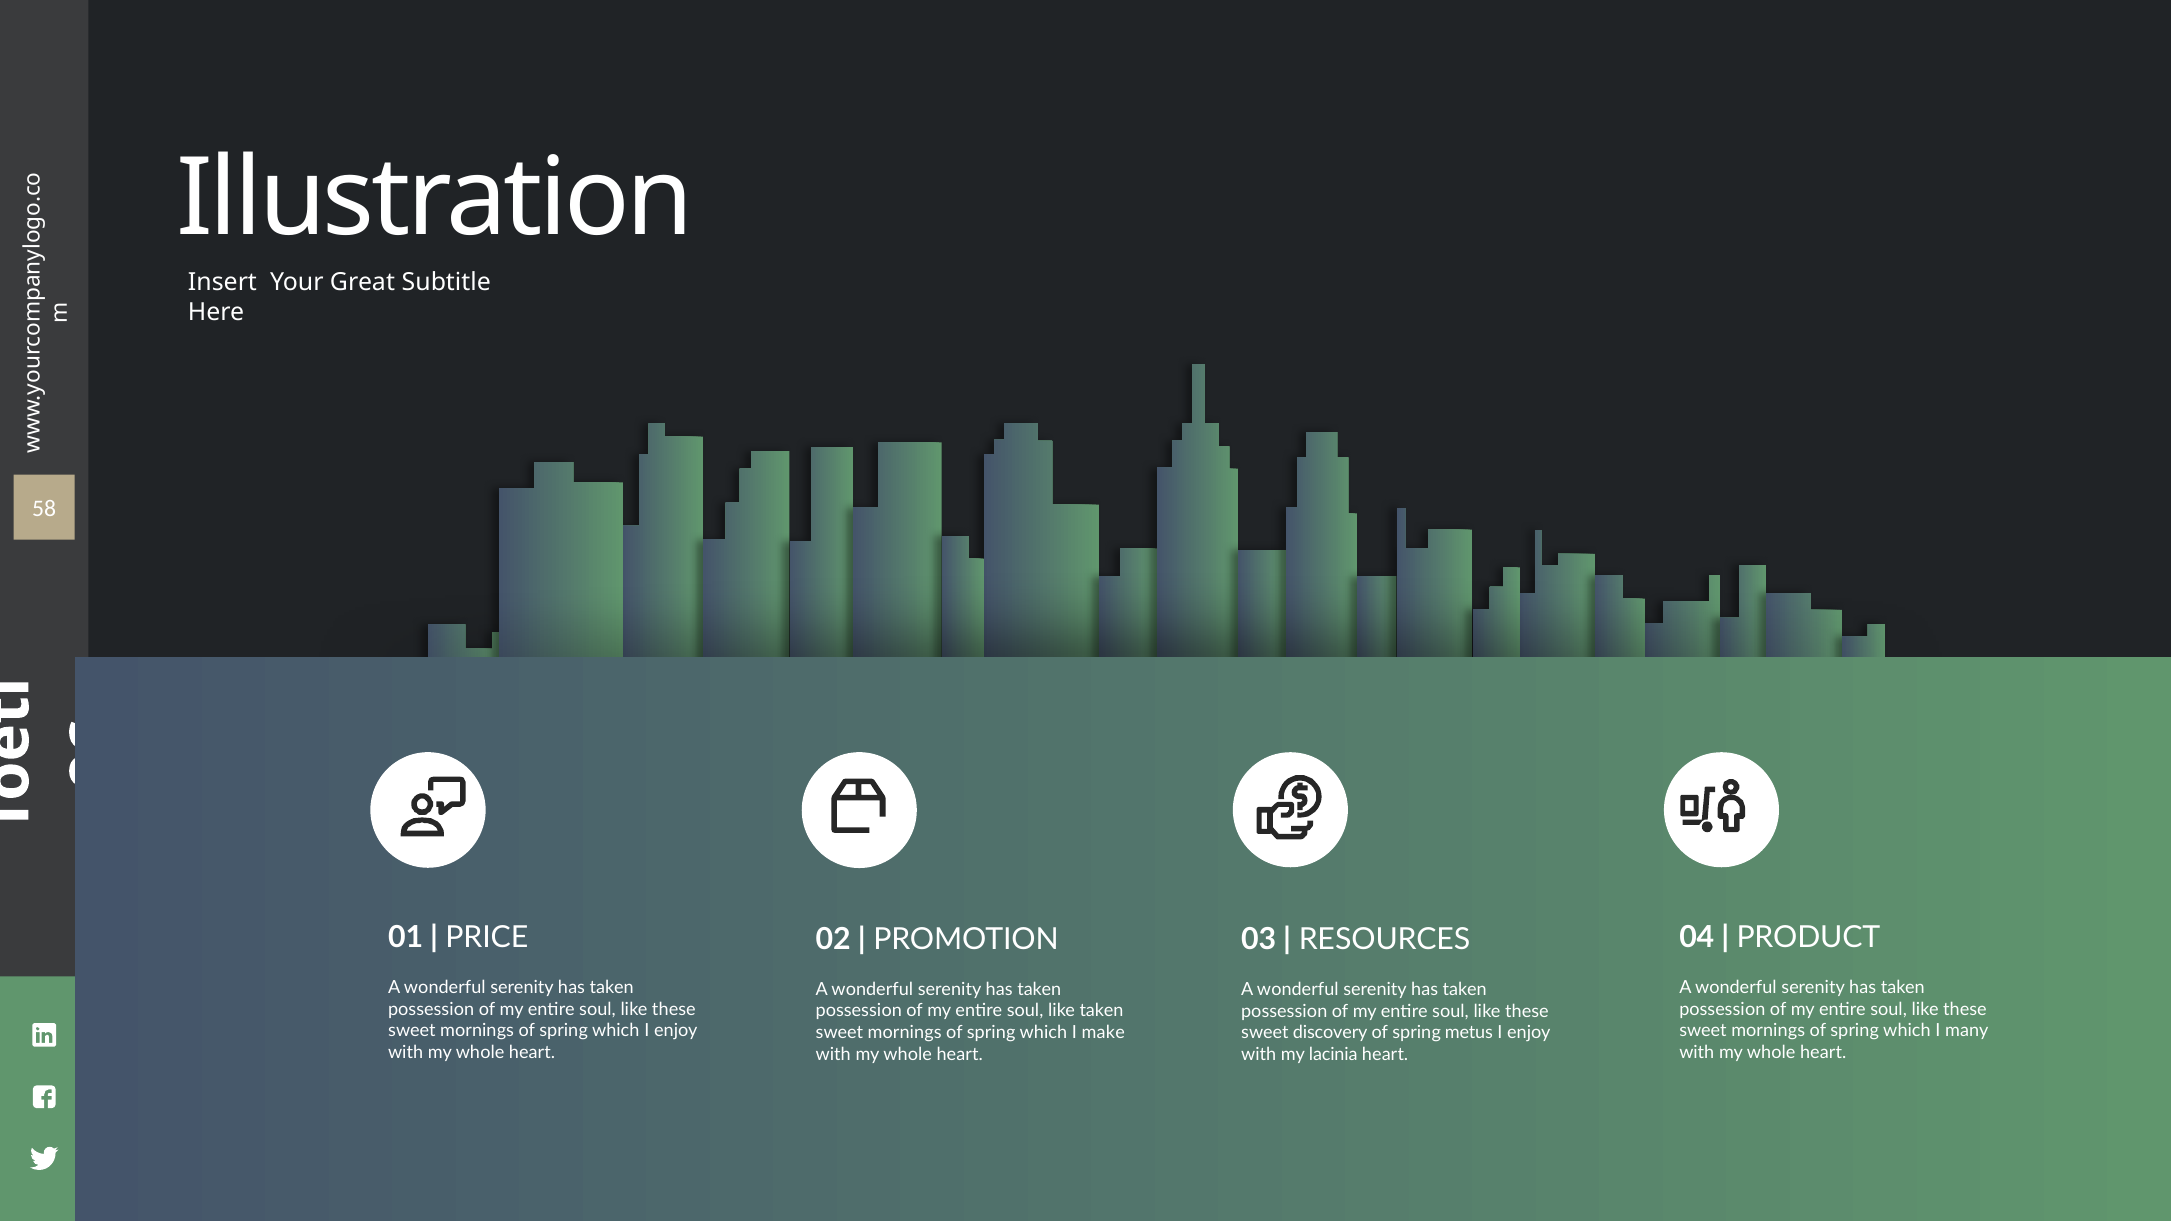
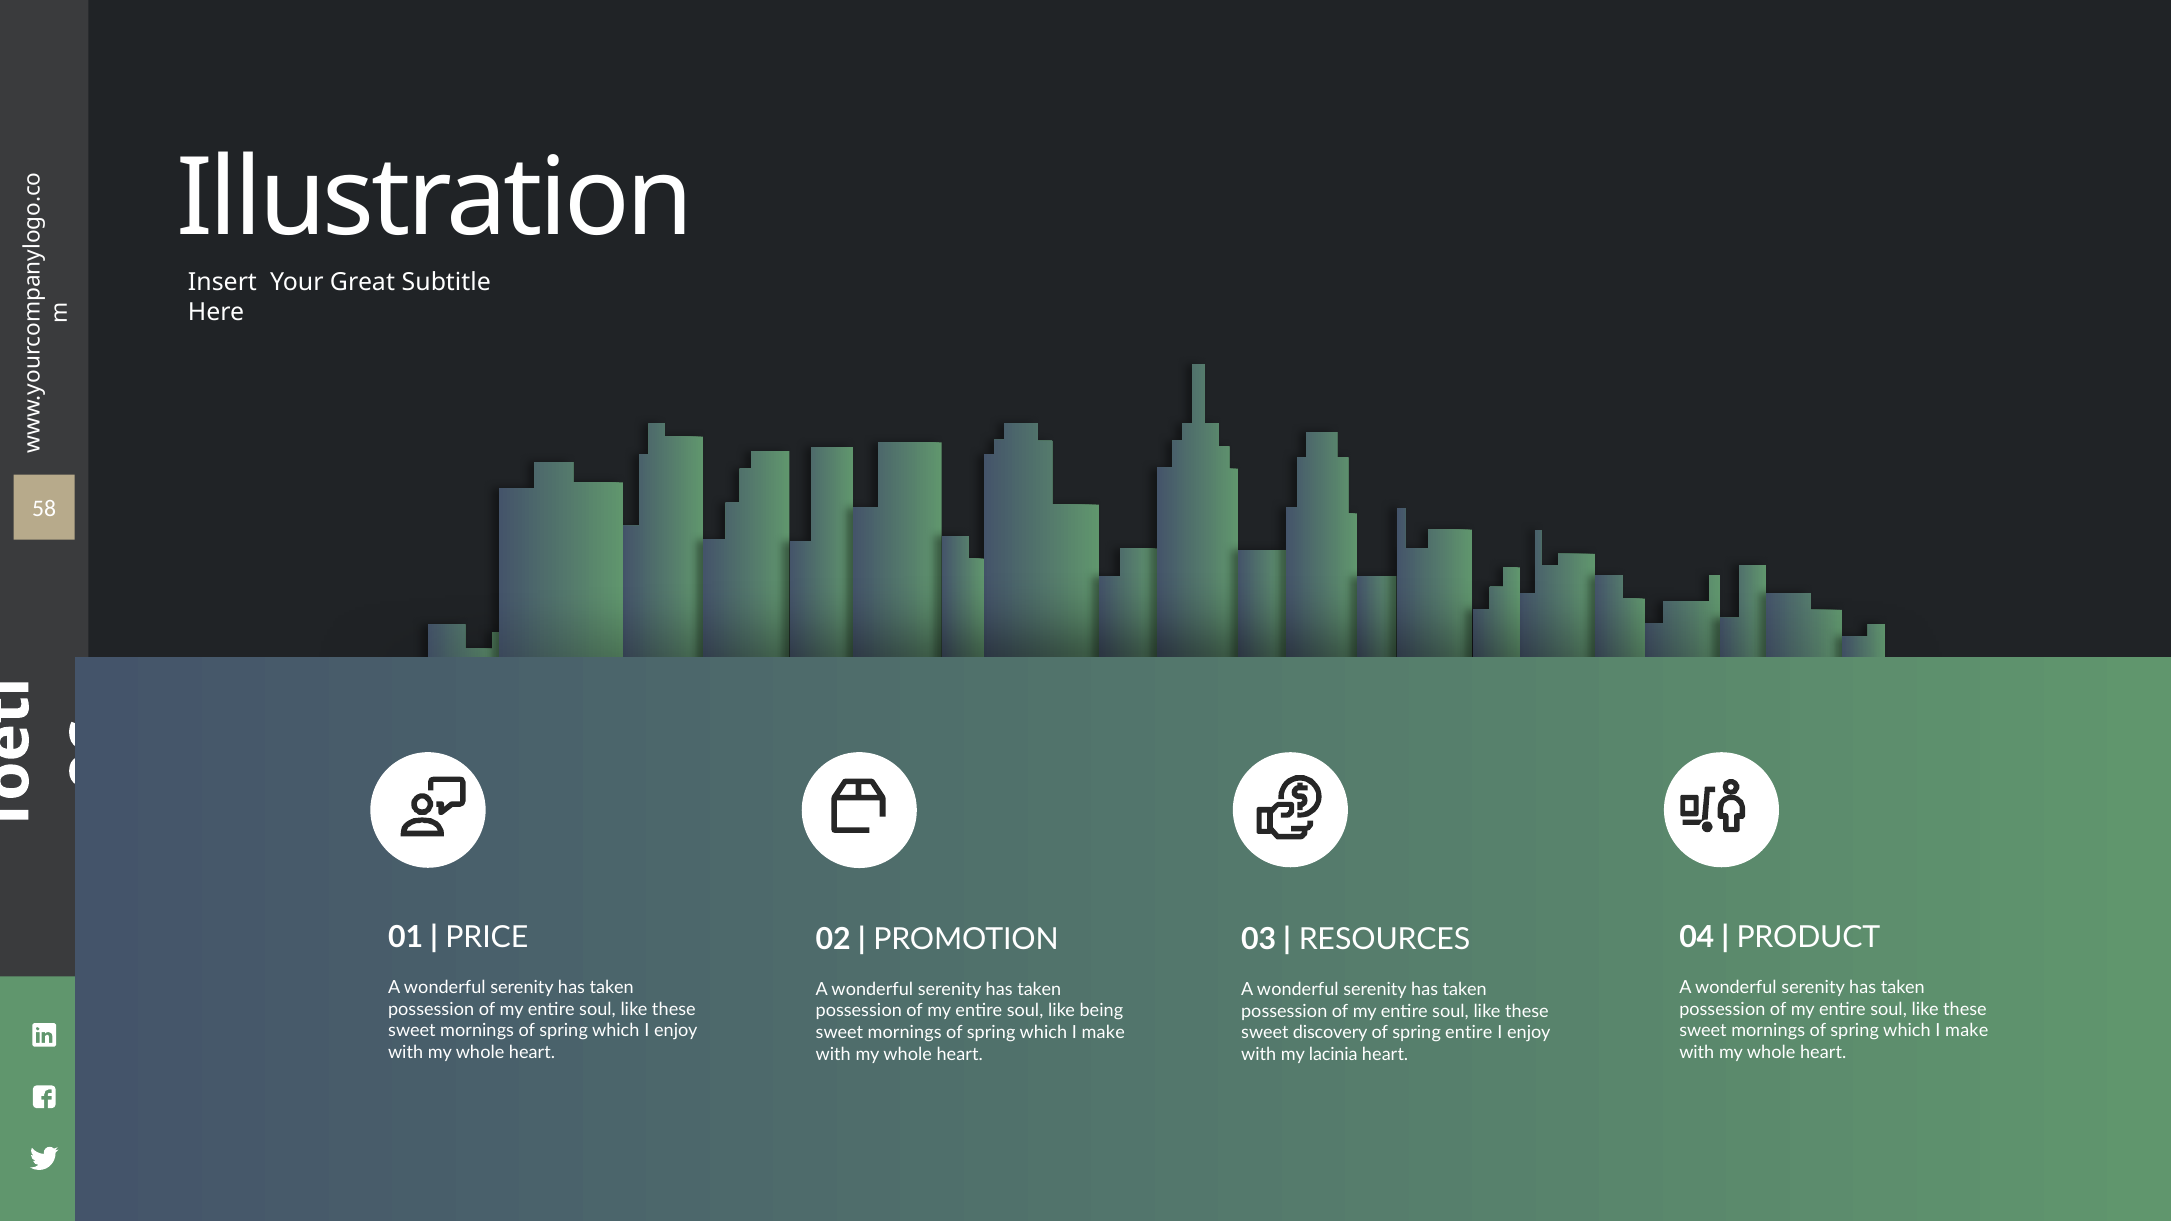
like taken: taken -> being
many at (1967, 1031): many -> make
spring metus: metus -> entire
